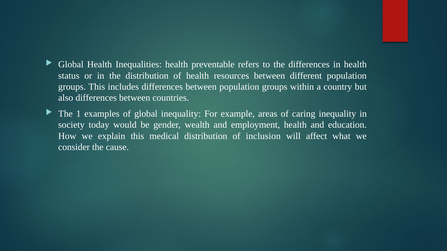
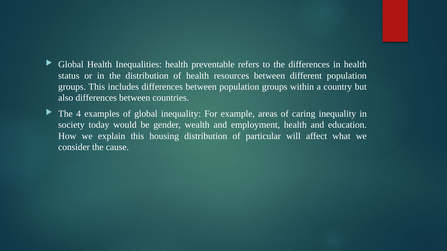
1: 1 -> 4
medical: medical -> housing
inclusion: inclusion -> particular
